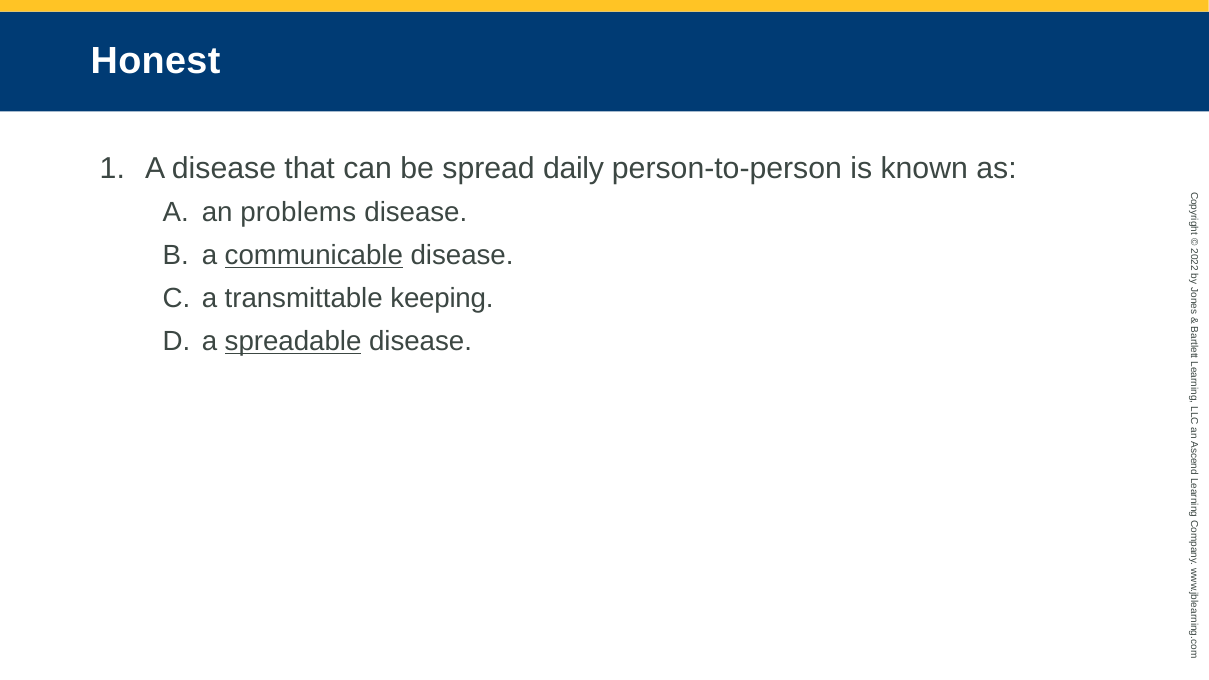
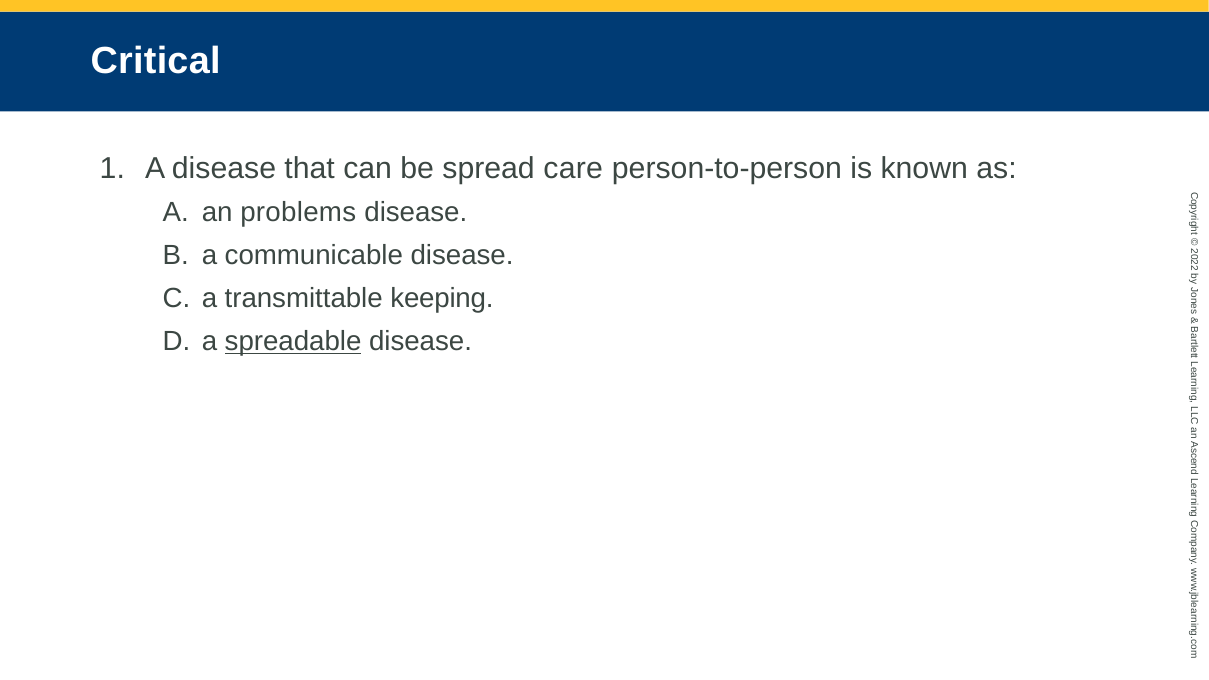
Honest: Honest -> Critical
daily: daily -> care
communicable underline: present -> none
